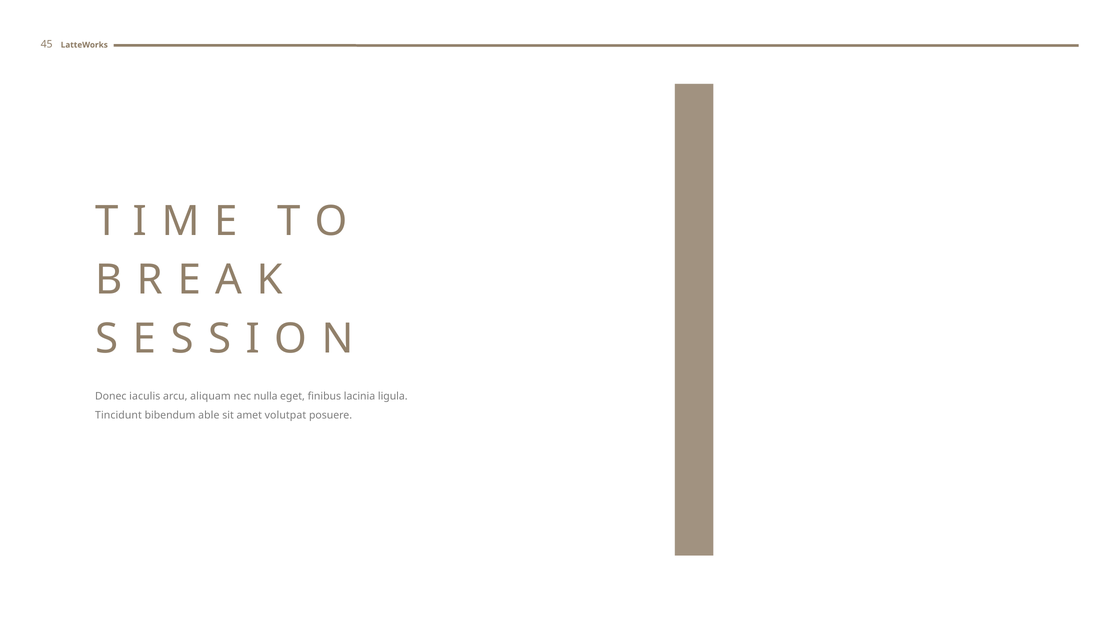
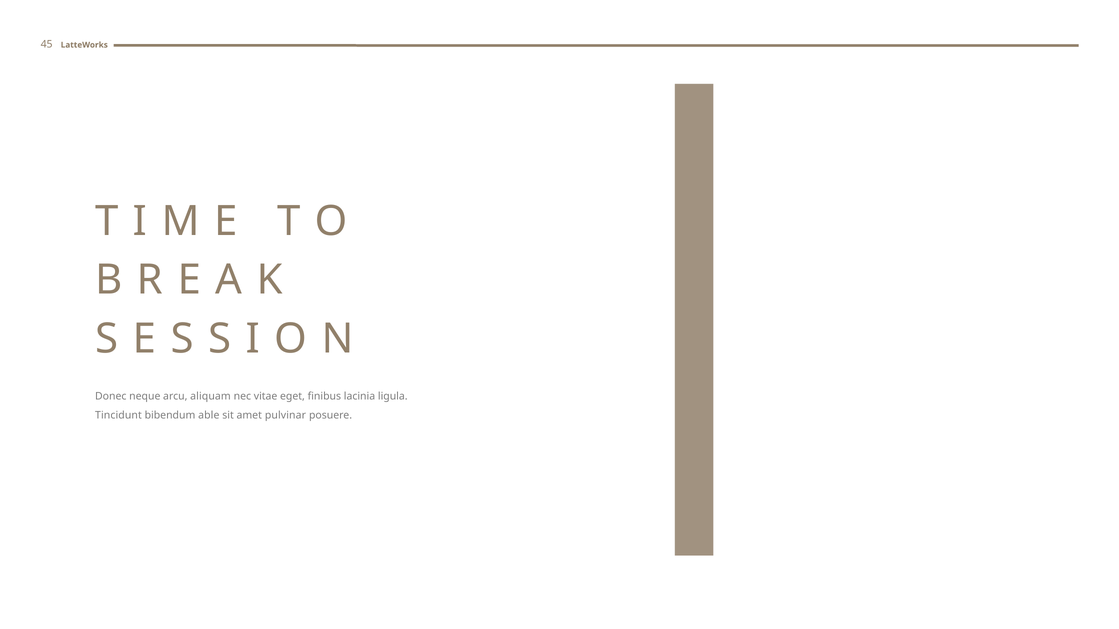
iaculis: iaculis -> neque
nulla: nulla -> vitae
volutpat: volutpat -> pulvinar
